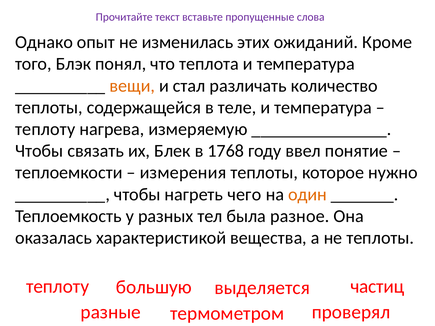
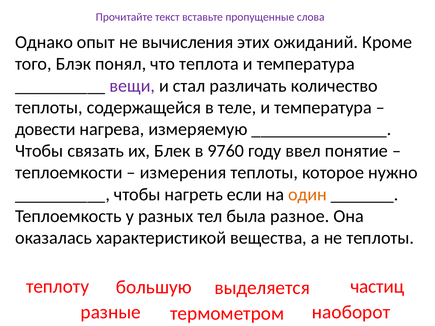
изменилась: изменилась -> вычисления
вещи colour: orange -> purple
теплоту at (45, 129): теплоту -> довести
1768: 1768 -> 9760
чего: чего -> если
проверял: проверял -> наоборот
